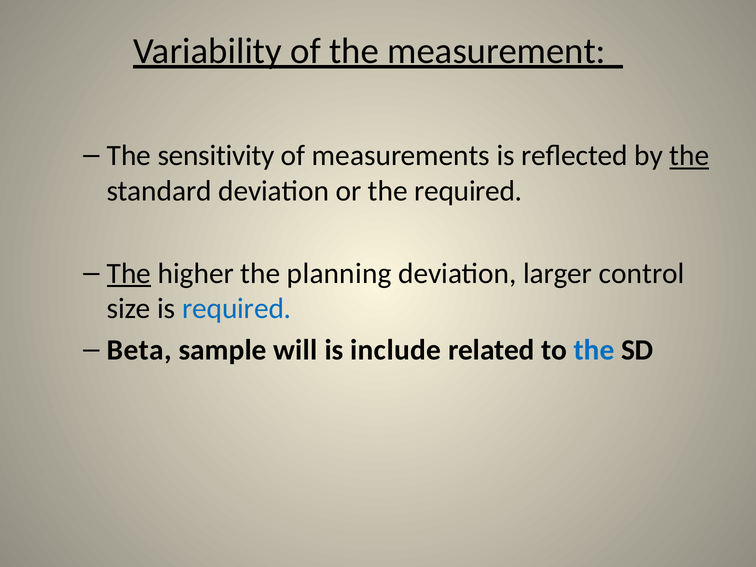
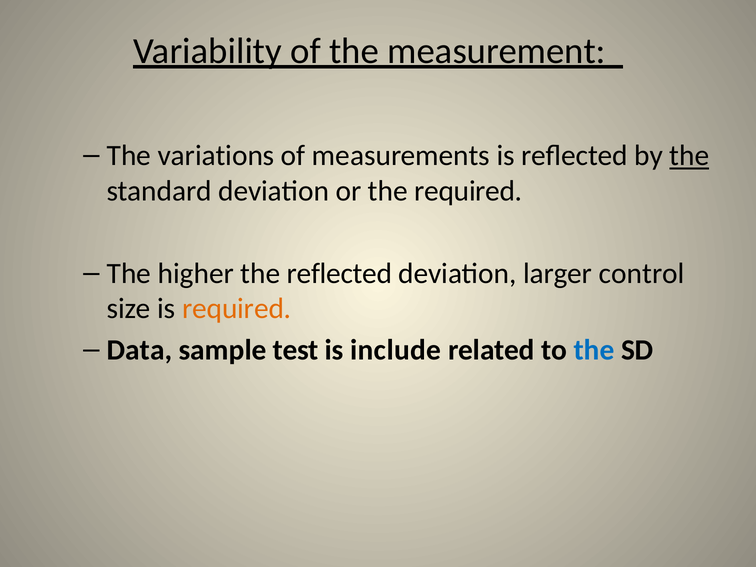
sensitivity: sensitivity -> variations
The at (129, 273) underline: present -> none
the planning: planning -> reflected
required at (237, 309) colour: blue -> orange
Beta: Beta -> Data
will: will -> test
